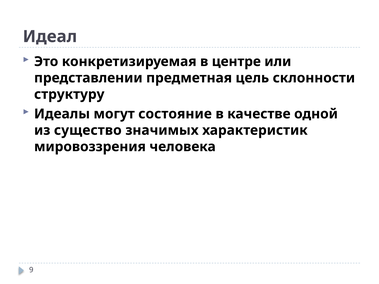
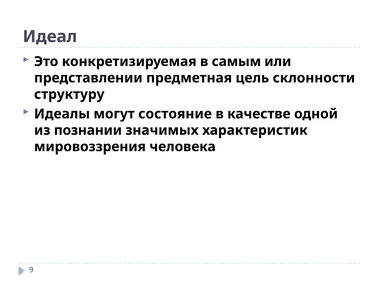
центре: центре -> самым
существо: существо -> познании
